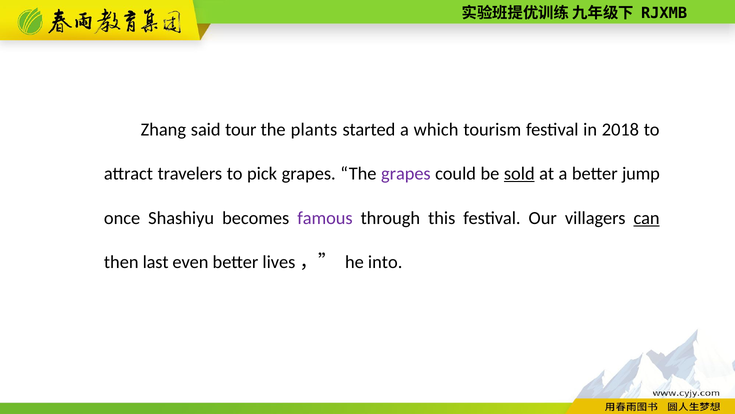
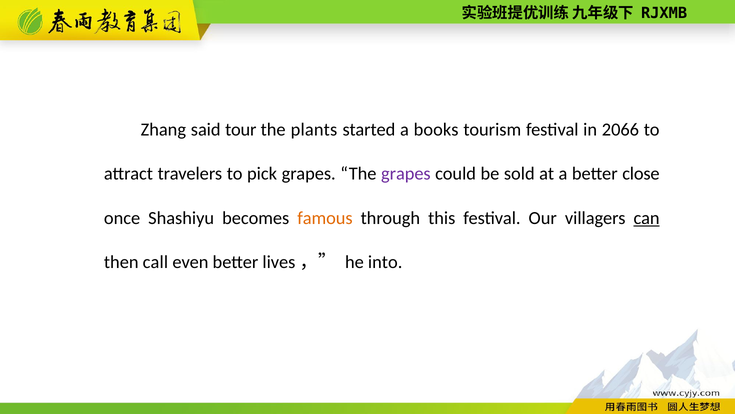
which: which -> books
2018: 2018 -> 2066
sold underline: present -> none
jump: jump -> close
famous colour: purple -> orange
last: last -> call
